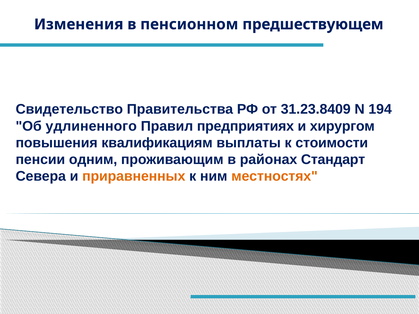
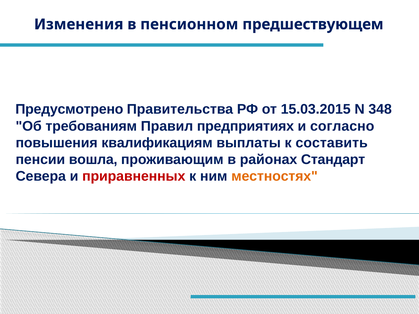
Свидетельство: Свидетельство -> Предусмотрено
31.23.8409: 31.23.8409 -> 15.03.2015
194: 194 -> 348
удлиненного: удлиненного -> требованиям
хирургом: хирургом -> согласно
стоимости: стоимости -> составить
одним: одним -> вошла
приравненных colour: orange -> red
